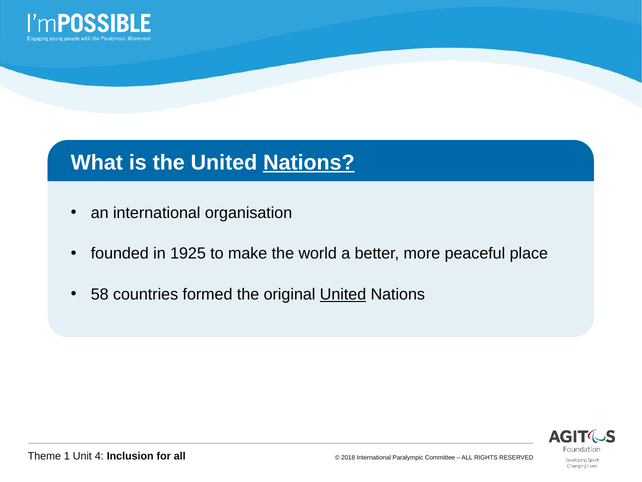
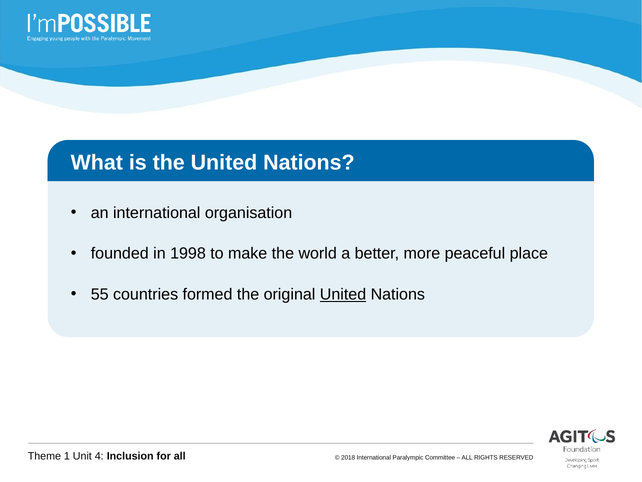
Nations at (309, 162) underline: present -> none
1925: 1925 -> 1998
58: 58 -> 55
